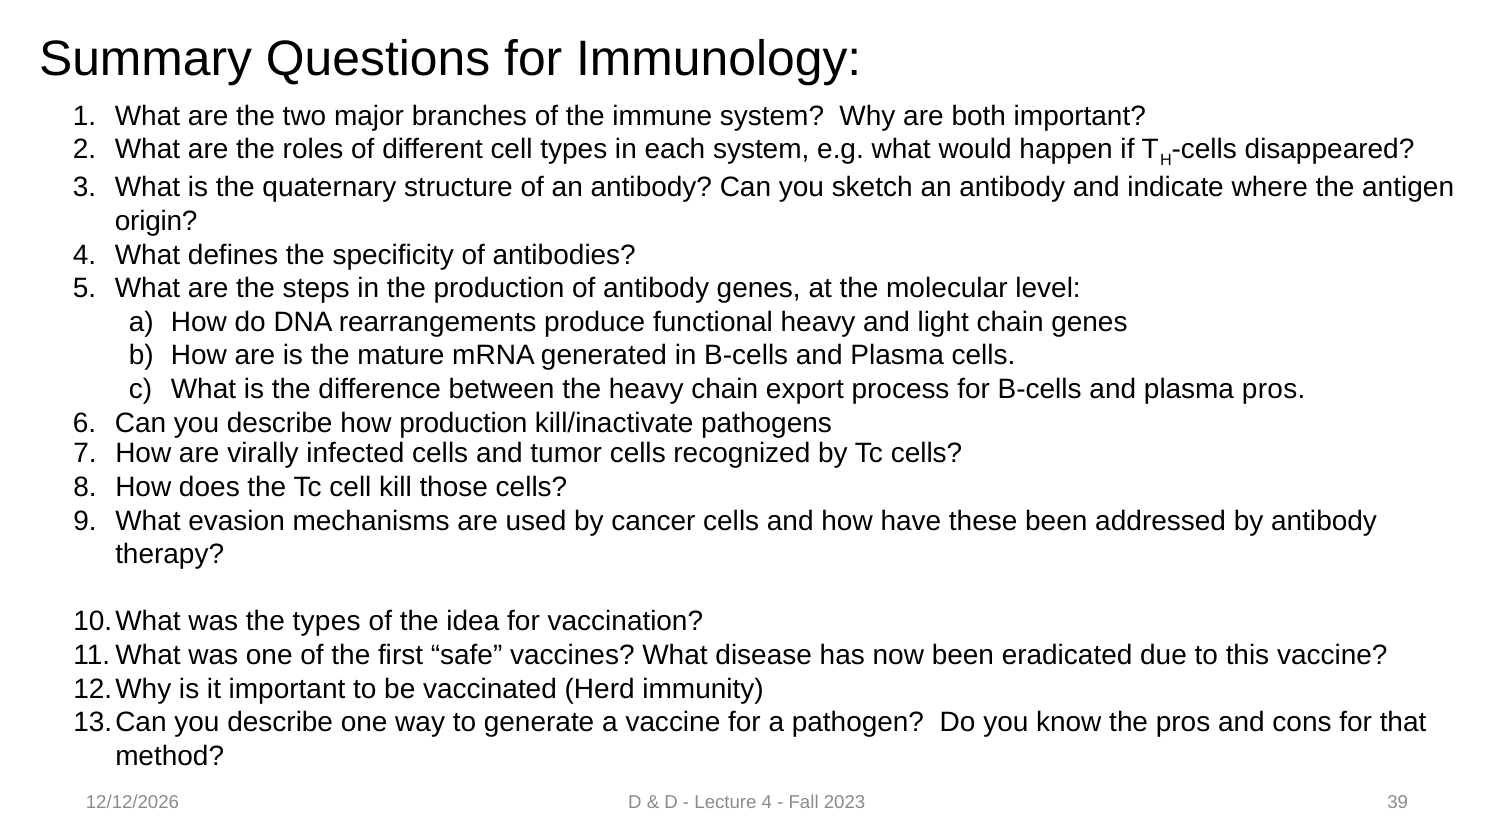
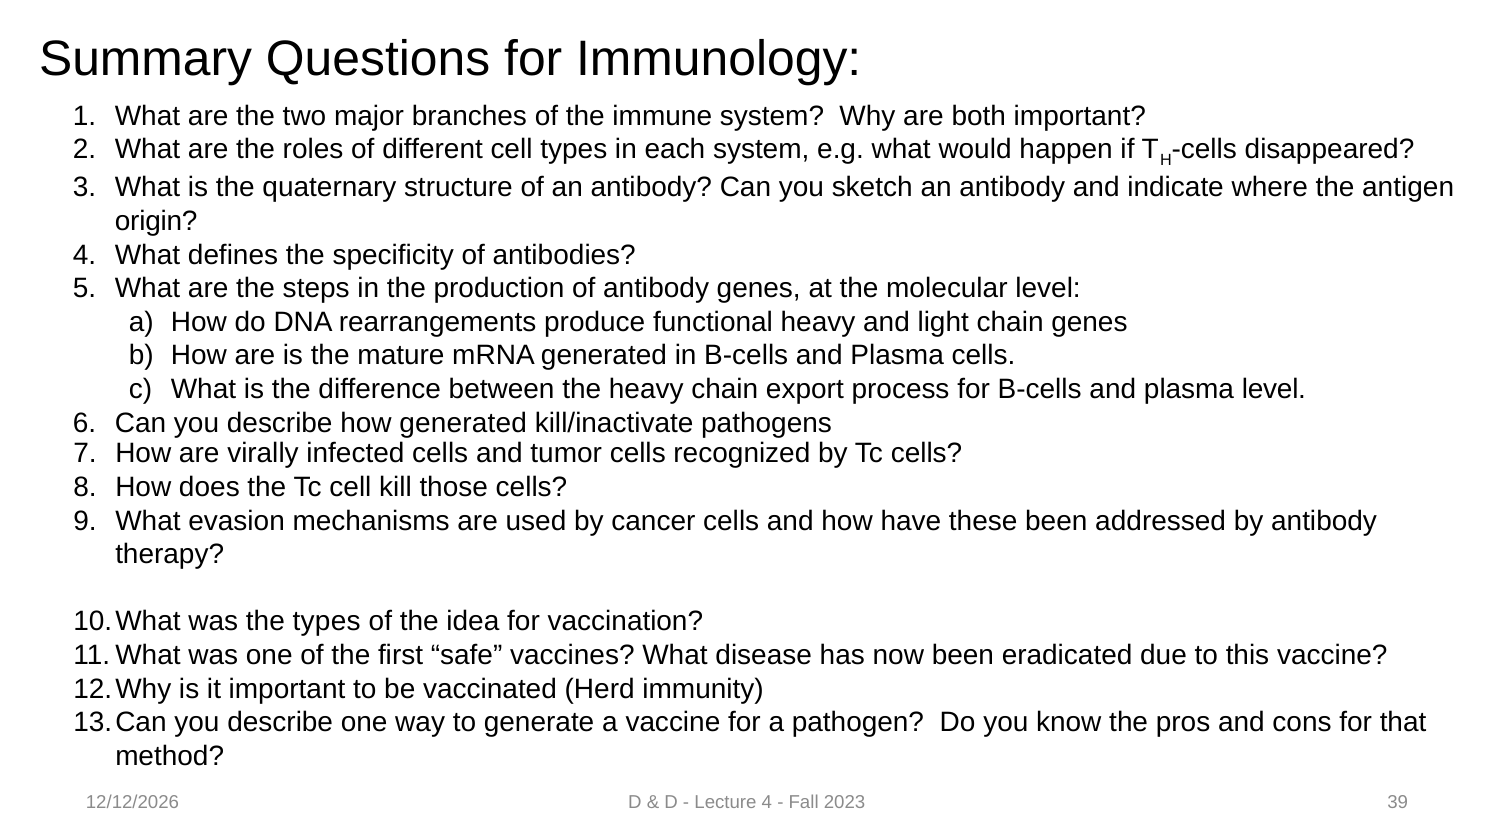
plasma pros: pros -> level
how production: production -> generated
